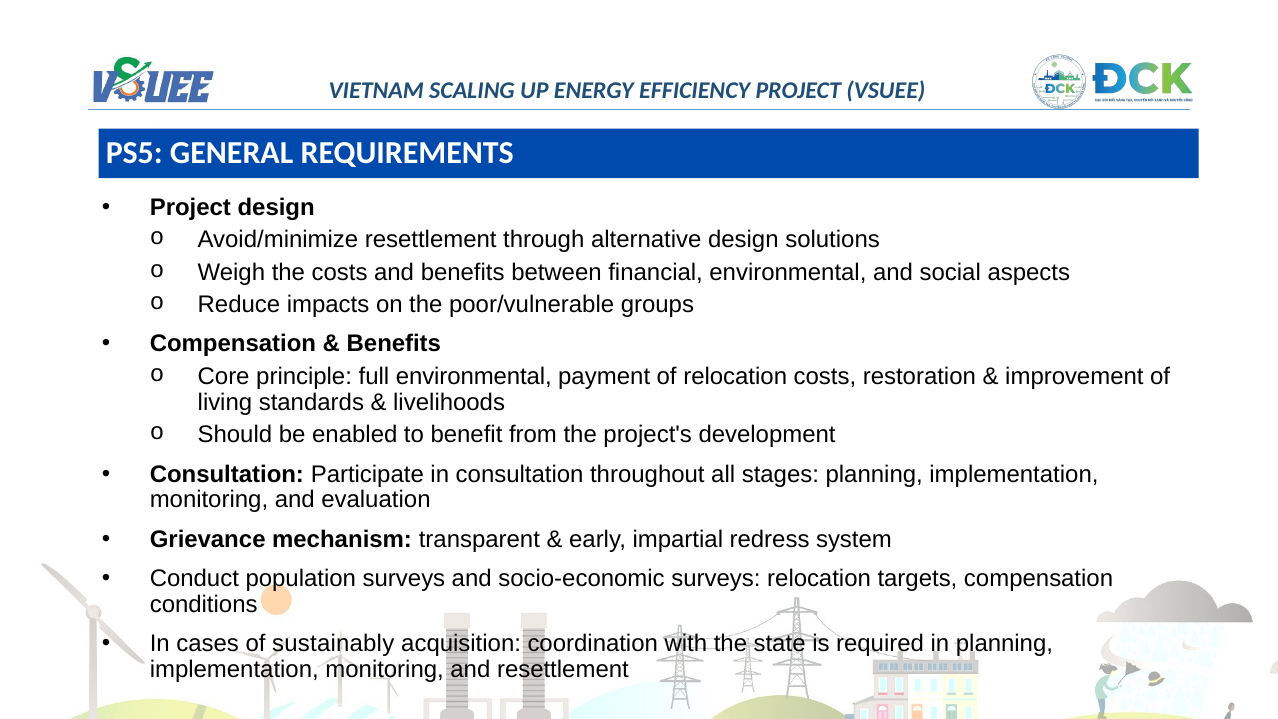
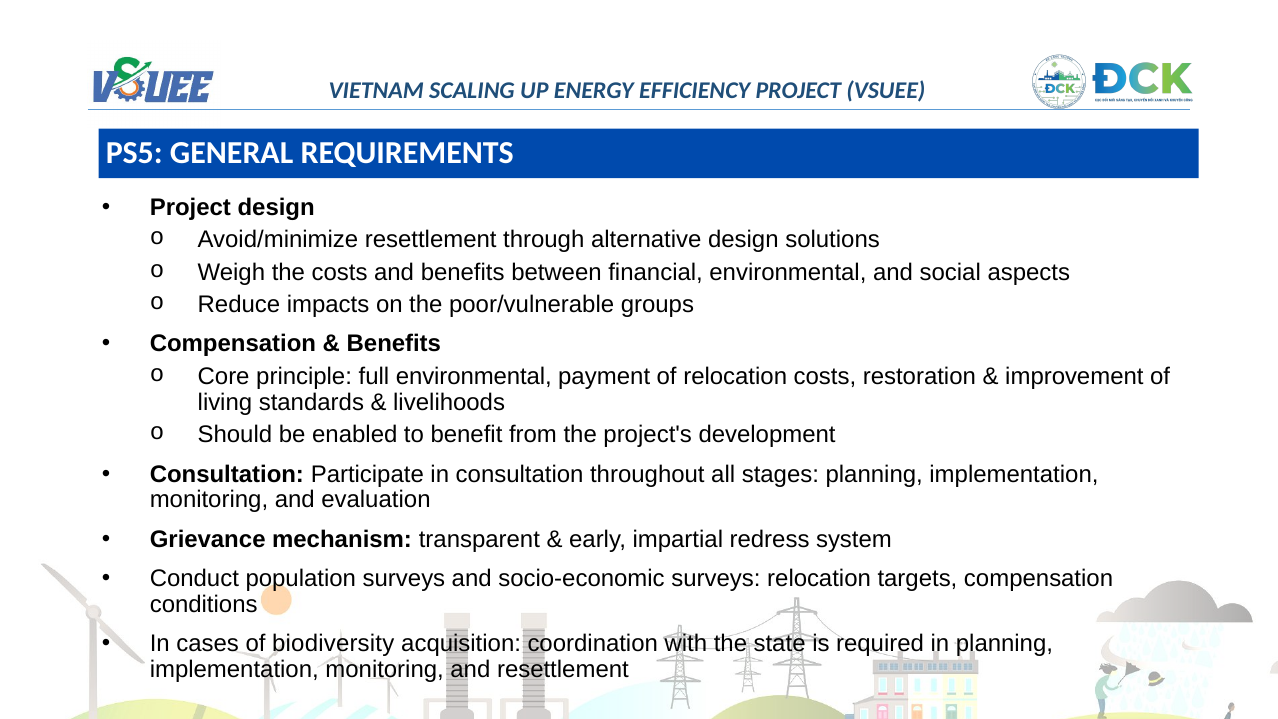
sustainably: sustainably -> biodiversity
